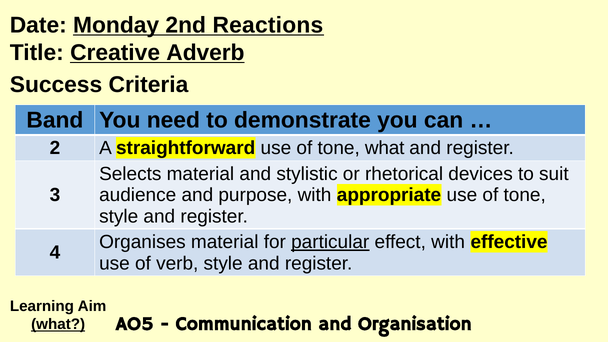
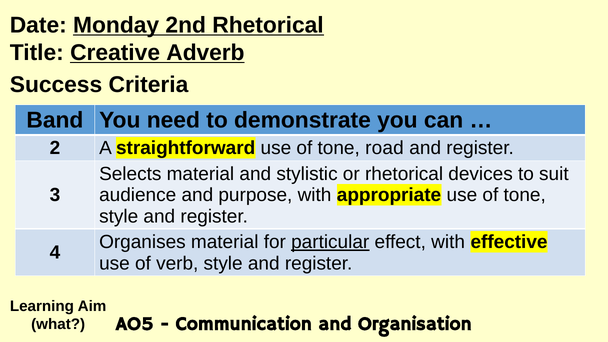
2nd Reactions: Reactions -> Rhetorical
tone what: what -> road
what at (58, 324) underline: present -> none
